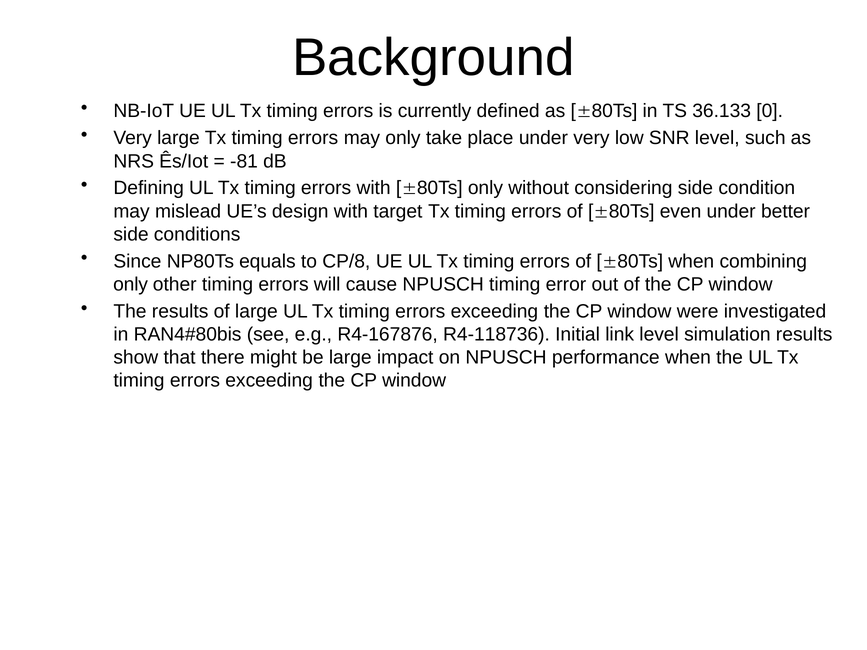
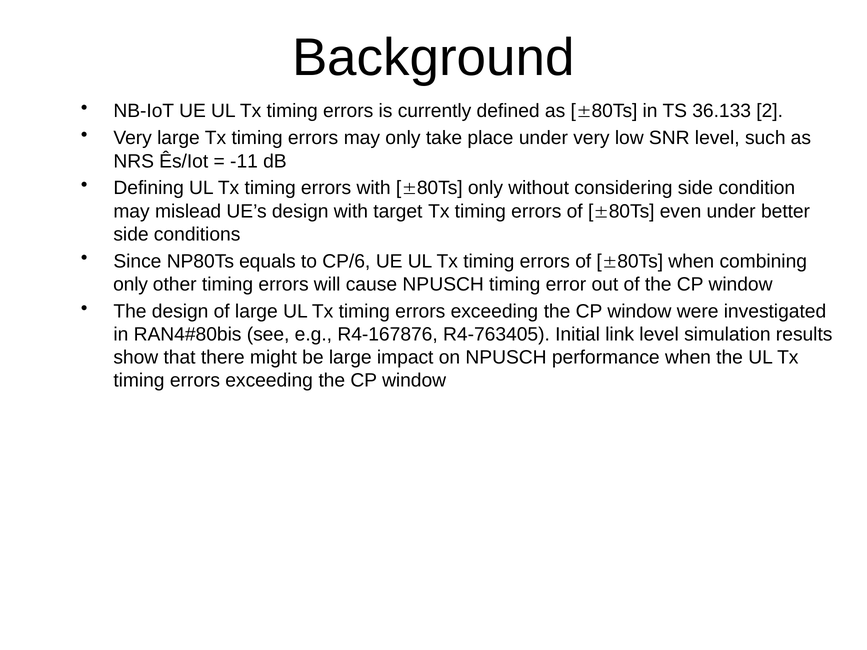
0: 0 -> 2
-81: -81 -> -11
CP/8: CP/8 -> CP/6
The results: results -> design
R4-118736: R4-118736 -> R4-763405
